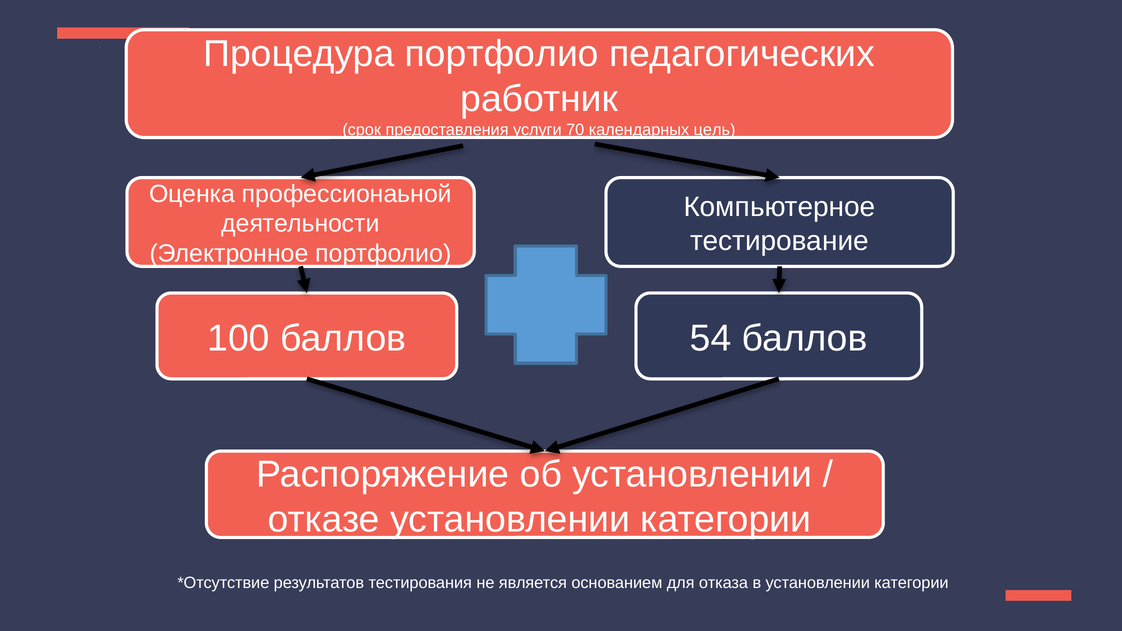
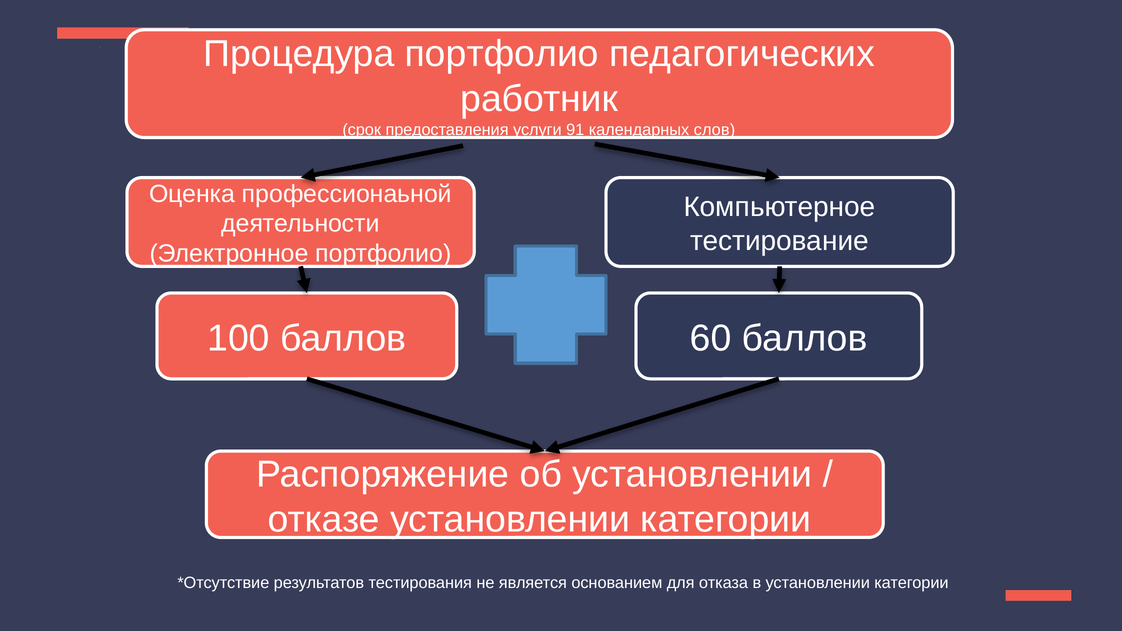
70: 70 -> 91
цель: цель -> слов
54: 54 -> 60
